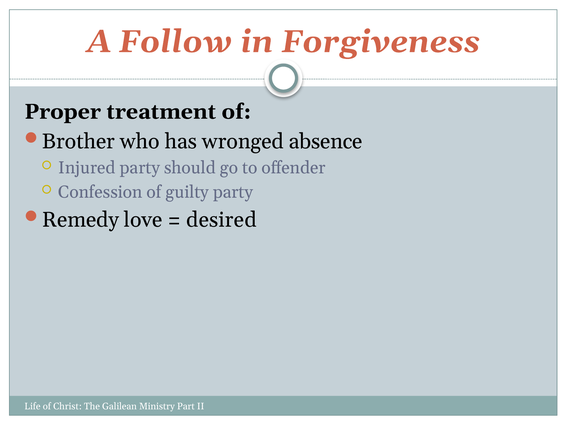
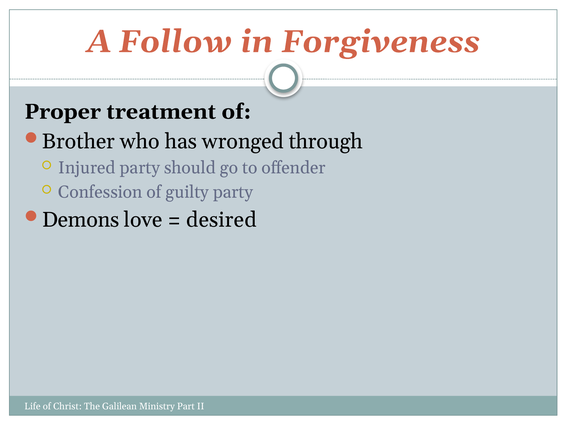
absence: absence -> through
Remedy: Remedy -> Demons
